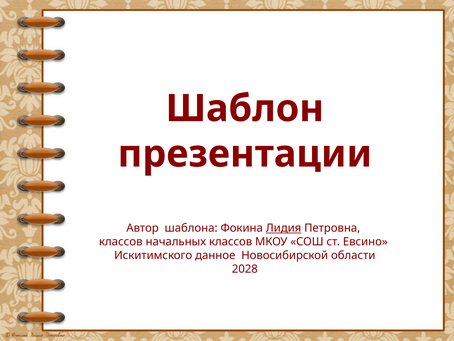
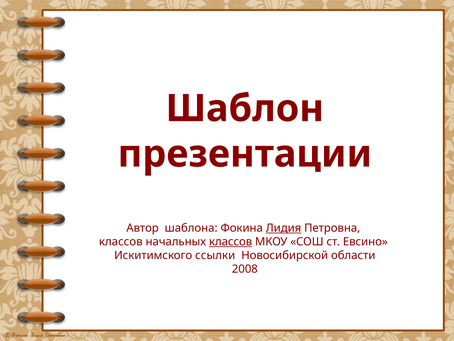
классов at (231, 241) underline: none -> present
данное: данное -> ссылки
2028: 2028 -> 2008
